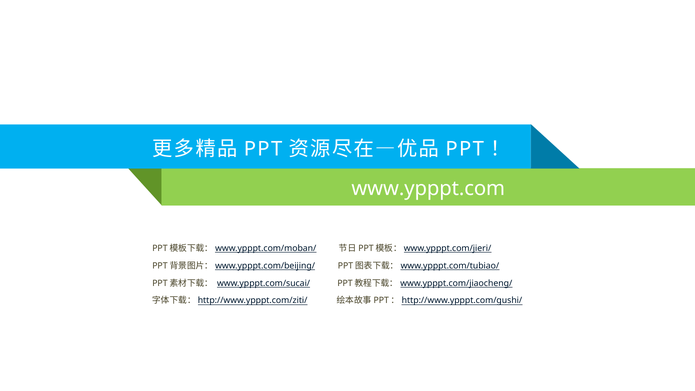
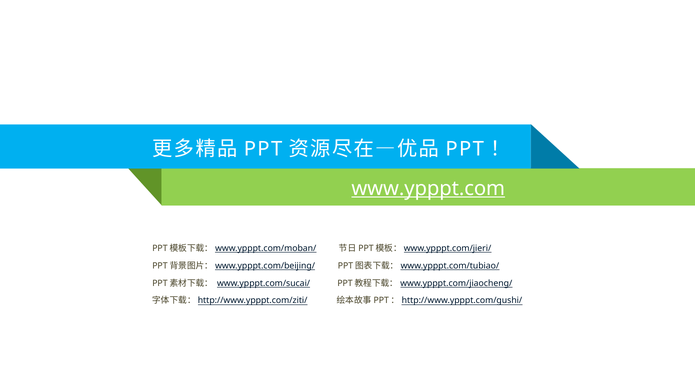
www.ypppt.com underline: none -> present
